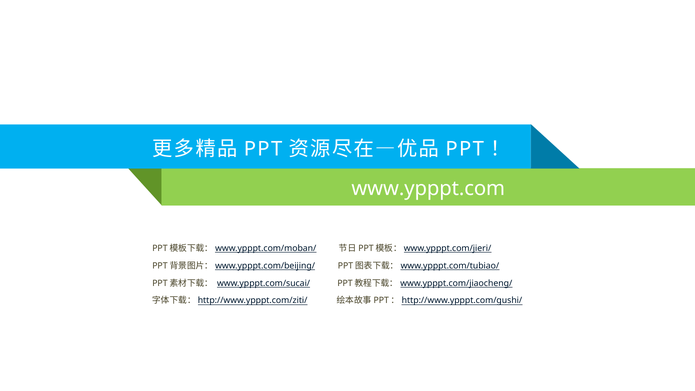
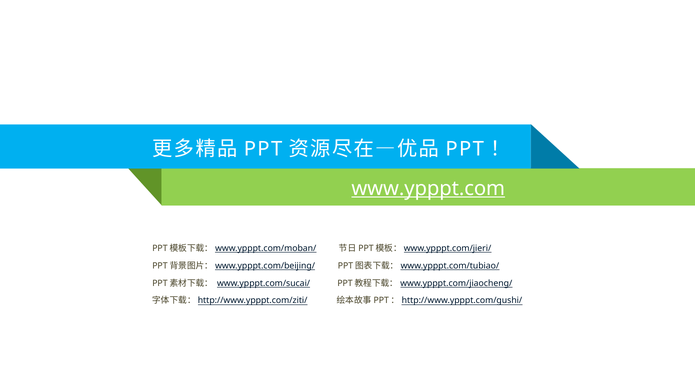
www.ypppt.com underline: none -> present
